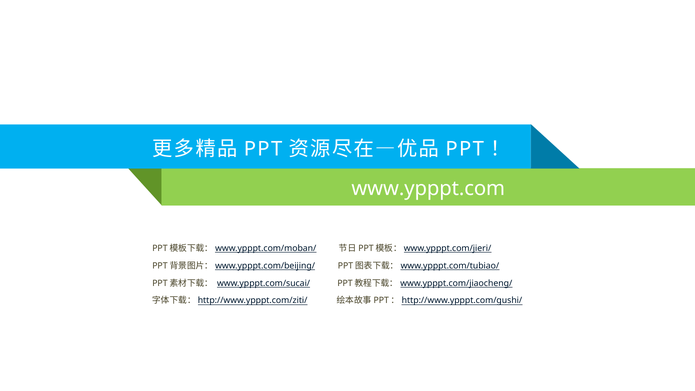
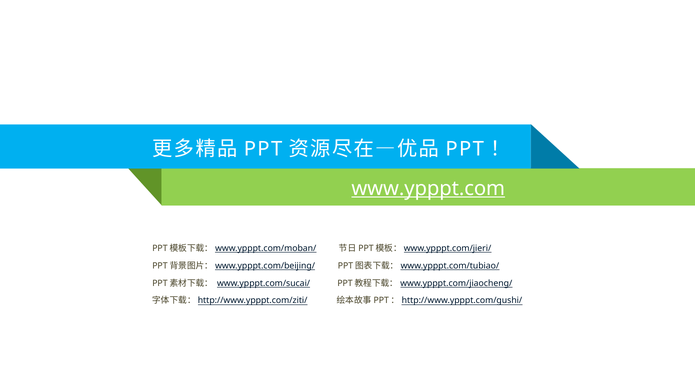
www.ypppt.com underline: none -> present
